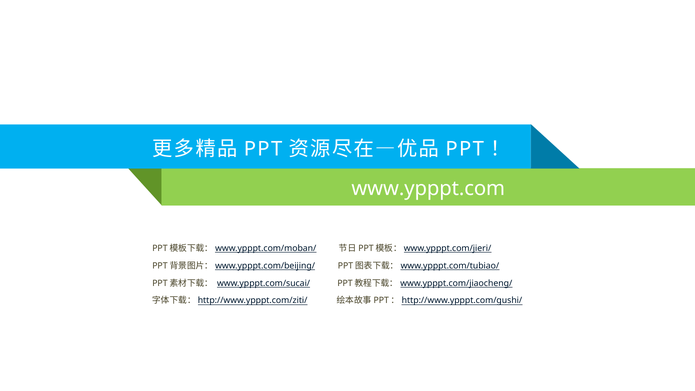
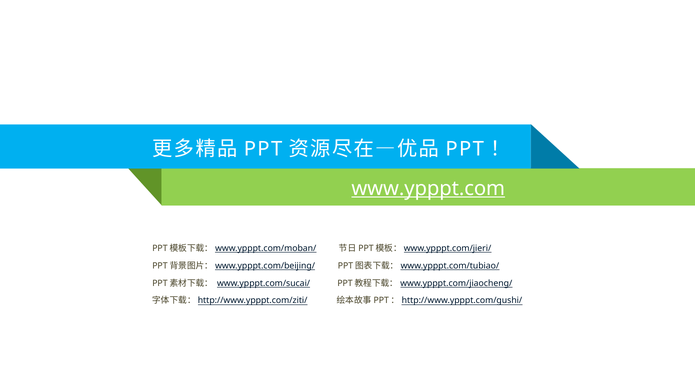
www.ypppt.com underline: none -> present
